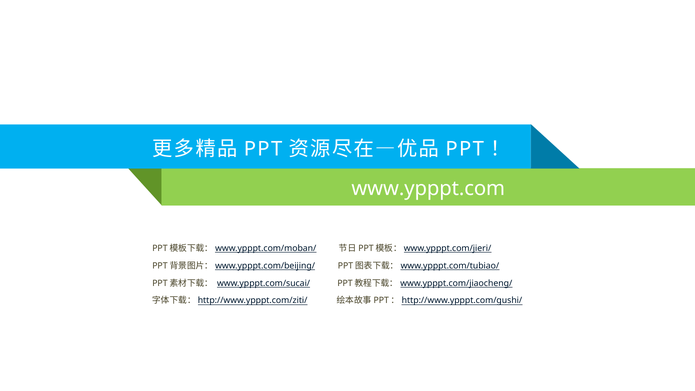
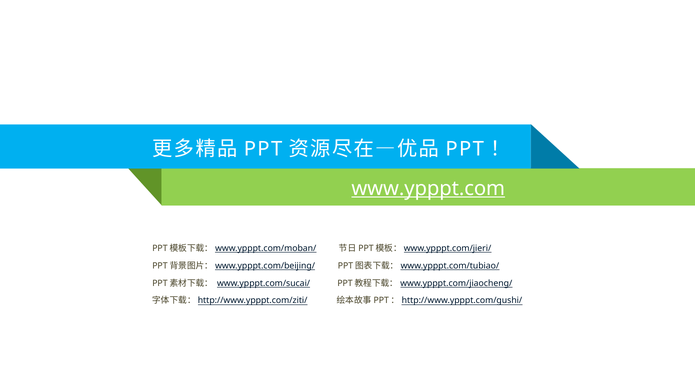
www.ypppt.com underline: none -> present
